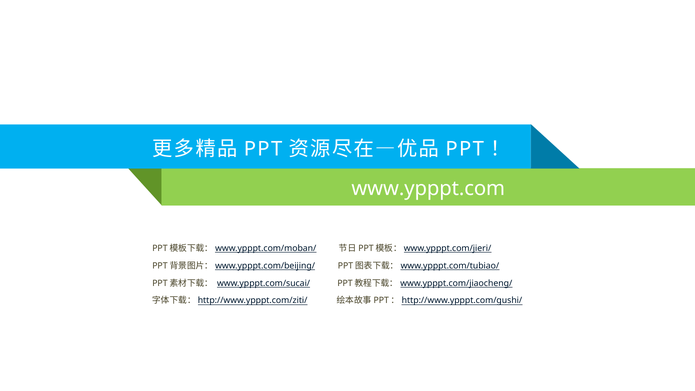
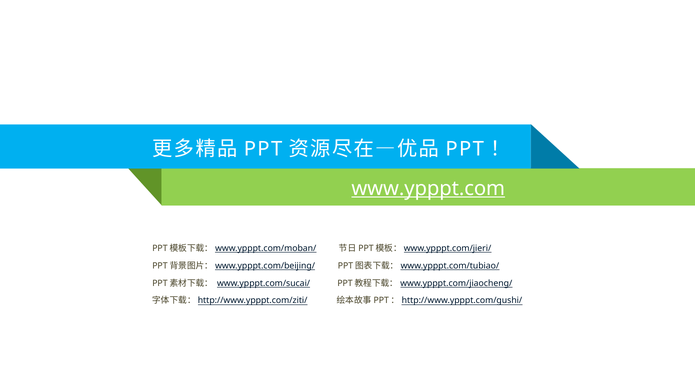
www.ypppt.com underline: none -> present
